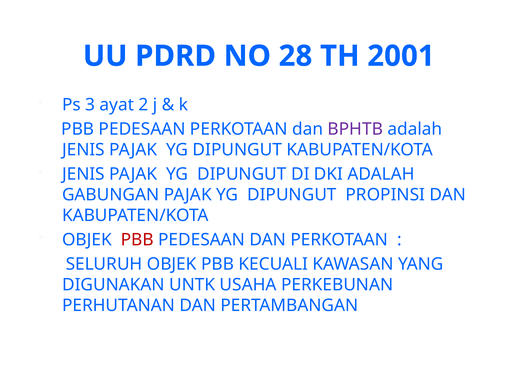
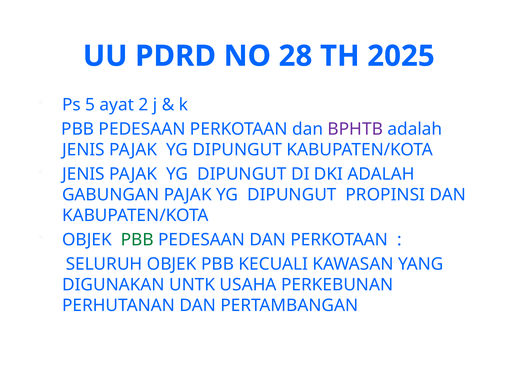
2001: 2001 -> 2025
3: 3 -> 5
PBB at (137, 239) colour: red -> green
